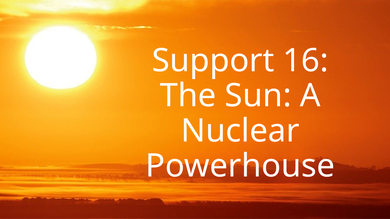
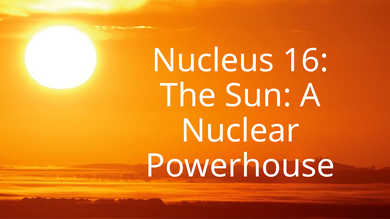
Support: Support -> Nucleus
